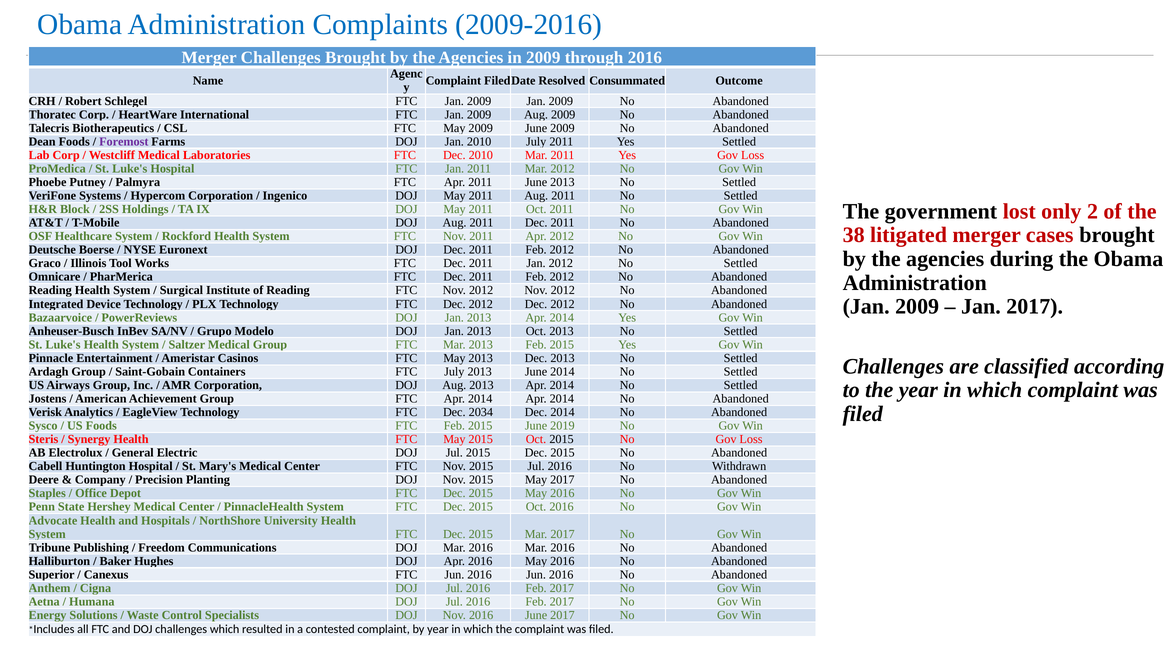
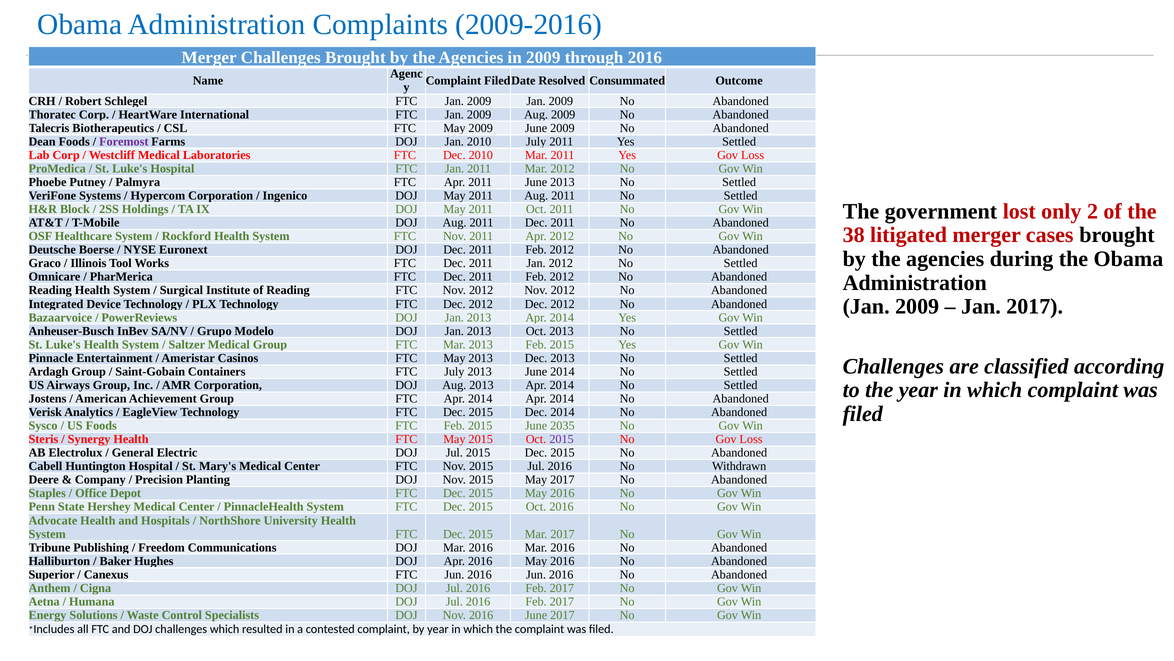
Technology FTC Dec 2034: 2034 -> 2015
2019: 2019 -> 2035
2015 at (562, 439) colour: black -> purple
